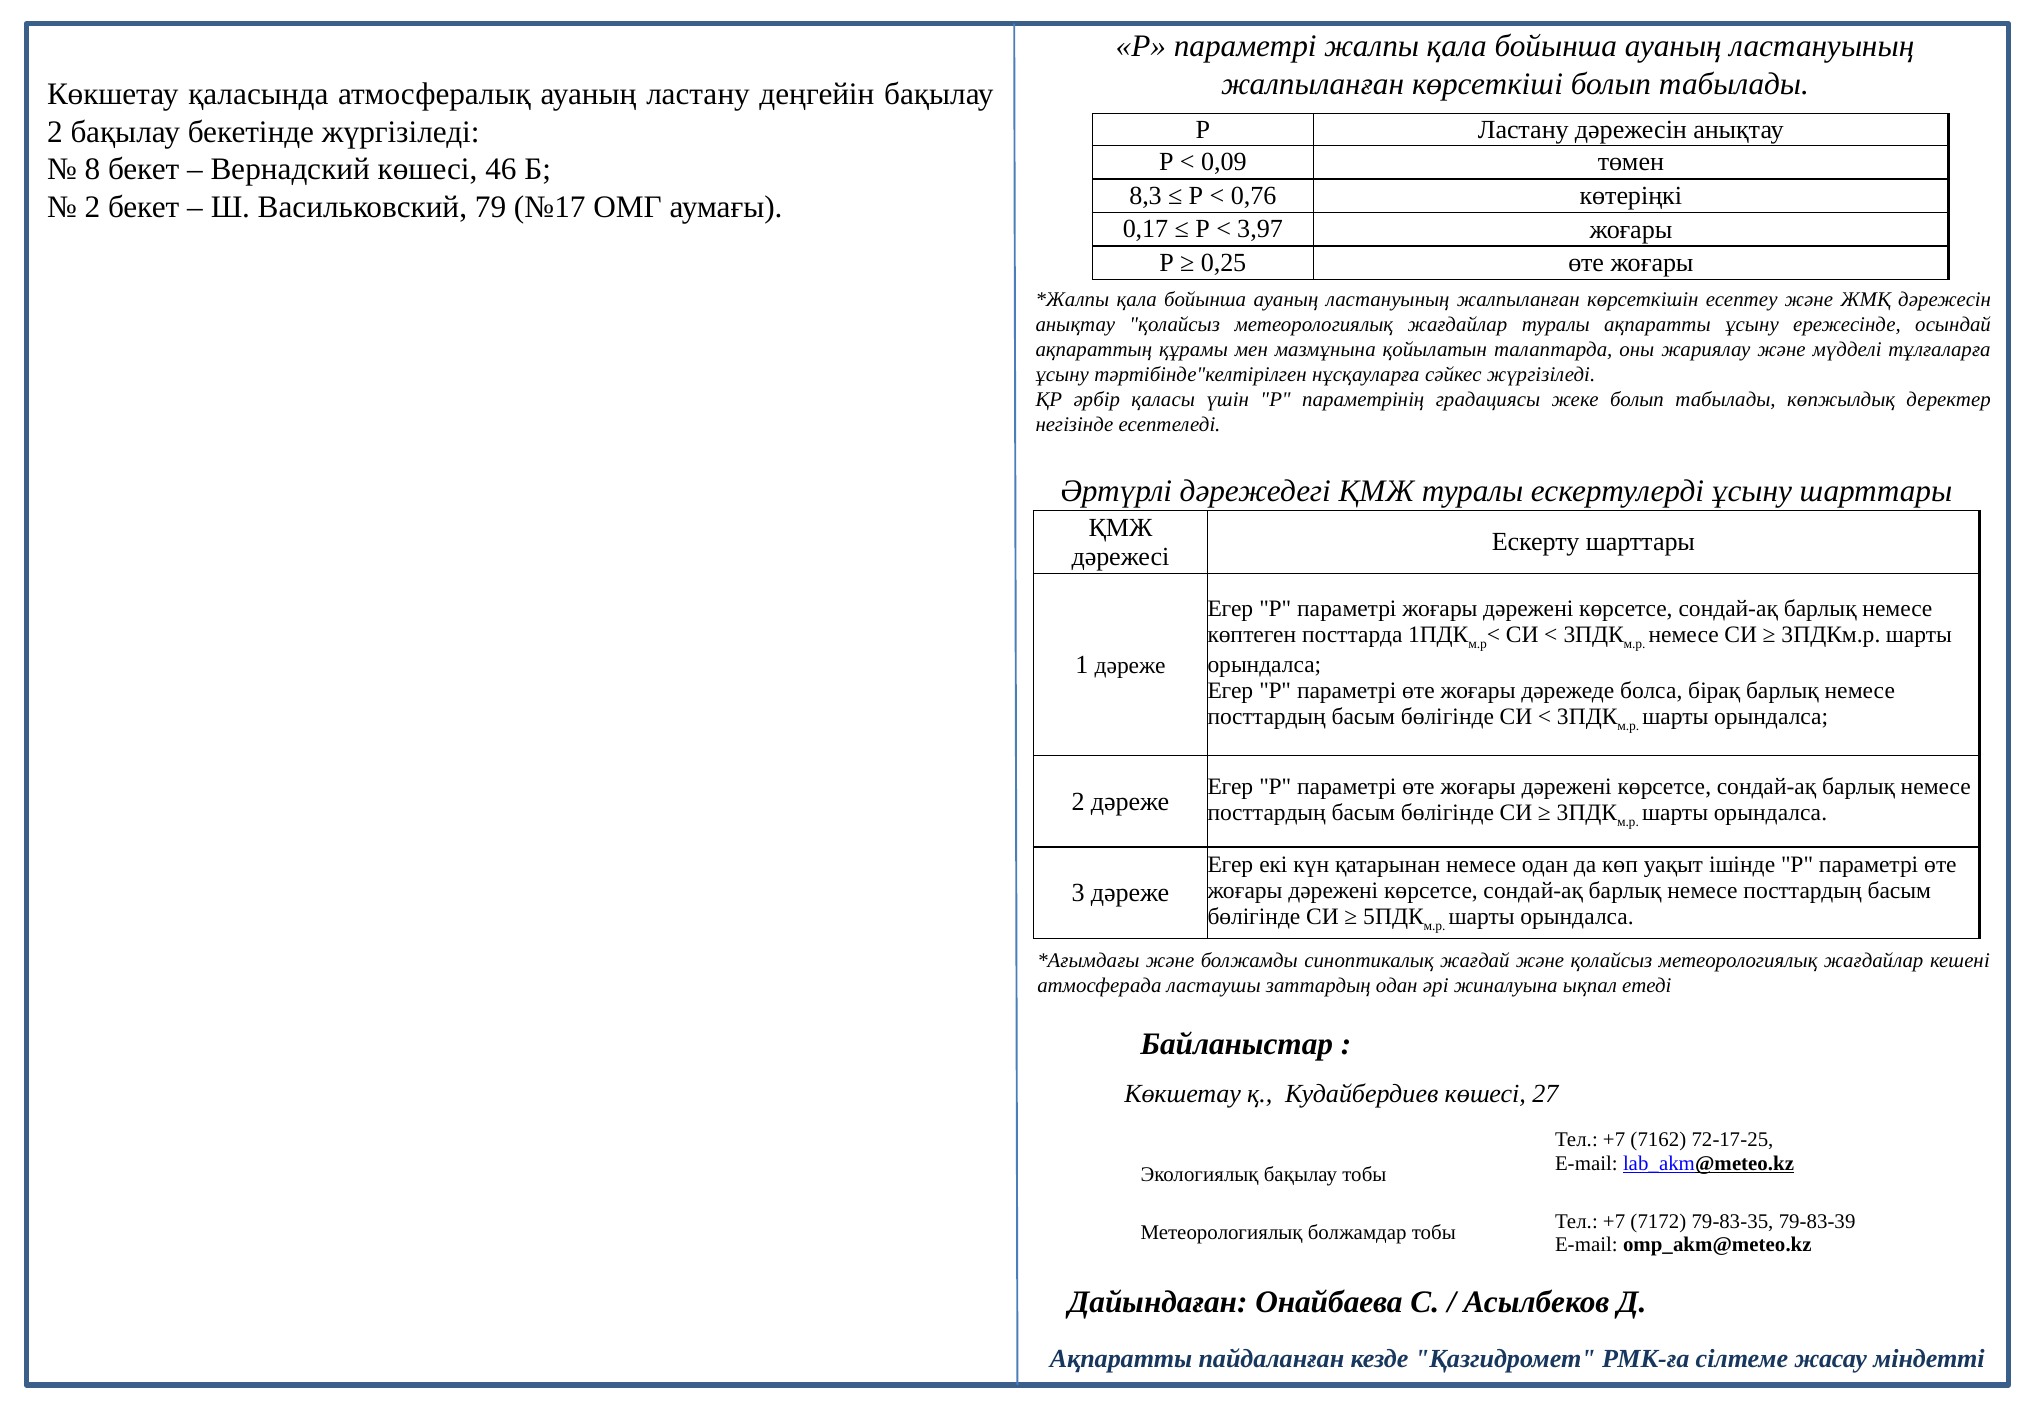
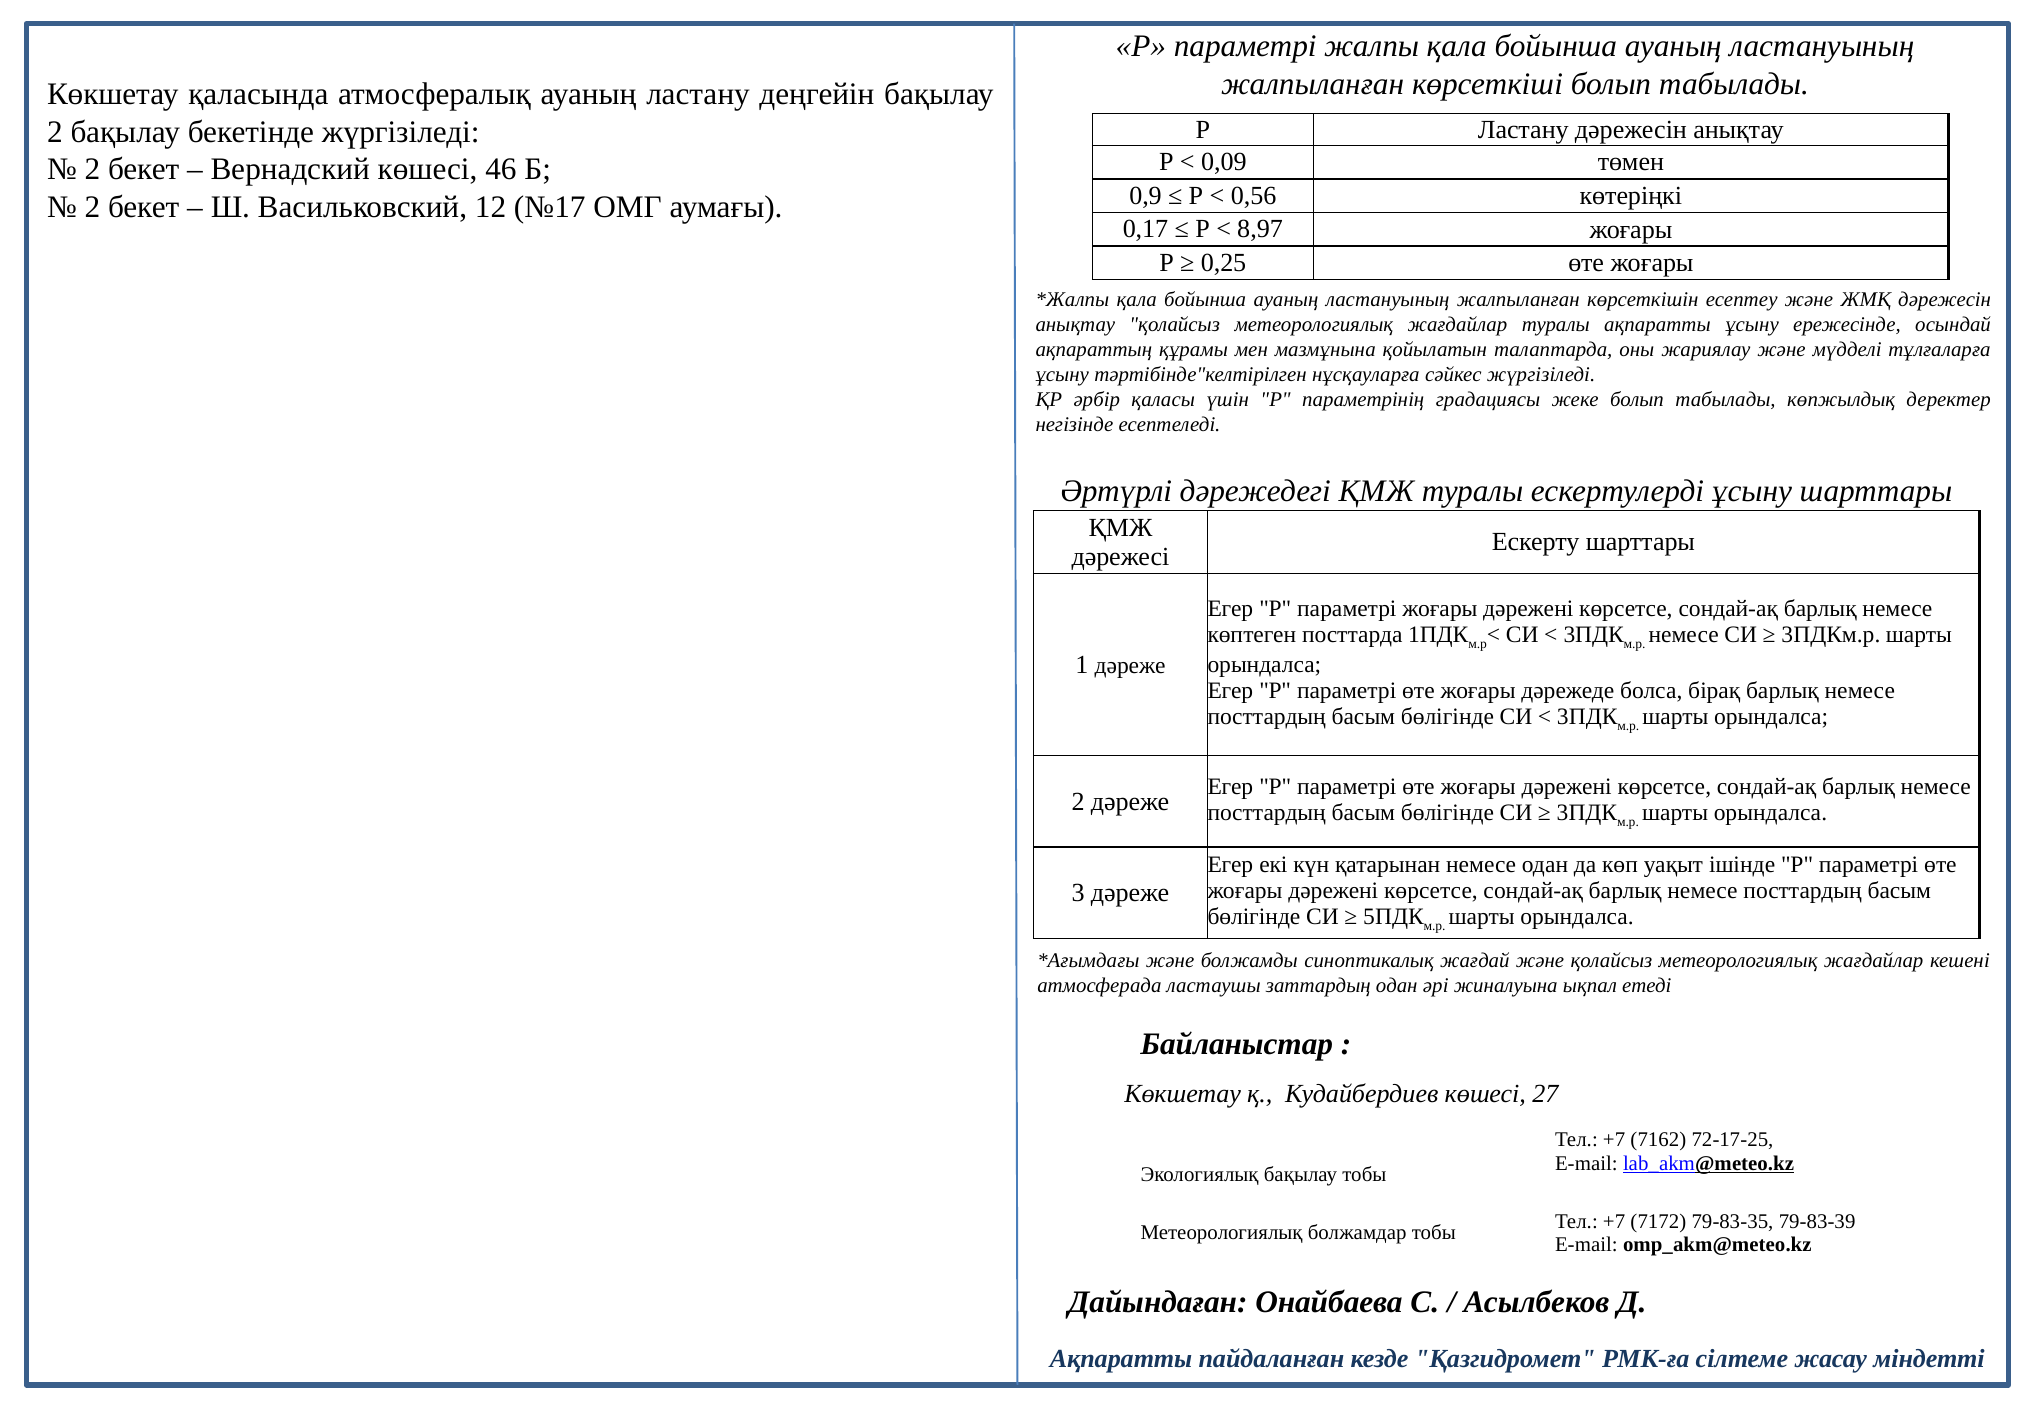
8 at (92, 169): 8 -> 2
8,3: 8,3 -> 0,9
0,76: 0,76 -> 0,56
79: 79 -> 12
3,97: 3,97 -> 8,97
